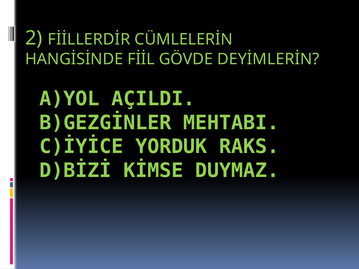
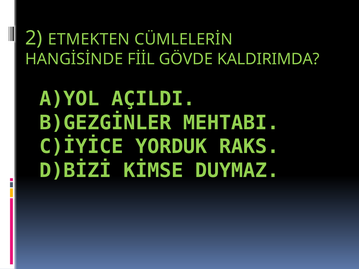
FİİLLERDİR: FİİLLERDİR -> ETMEKTEN
DEYİMLERİN: DEYİMLERİN -> KALDIRIMDA
